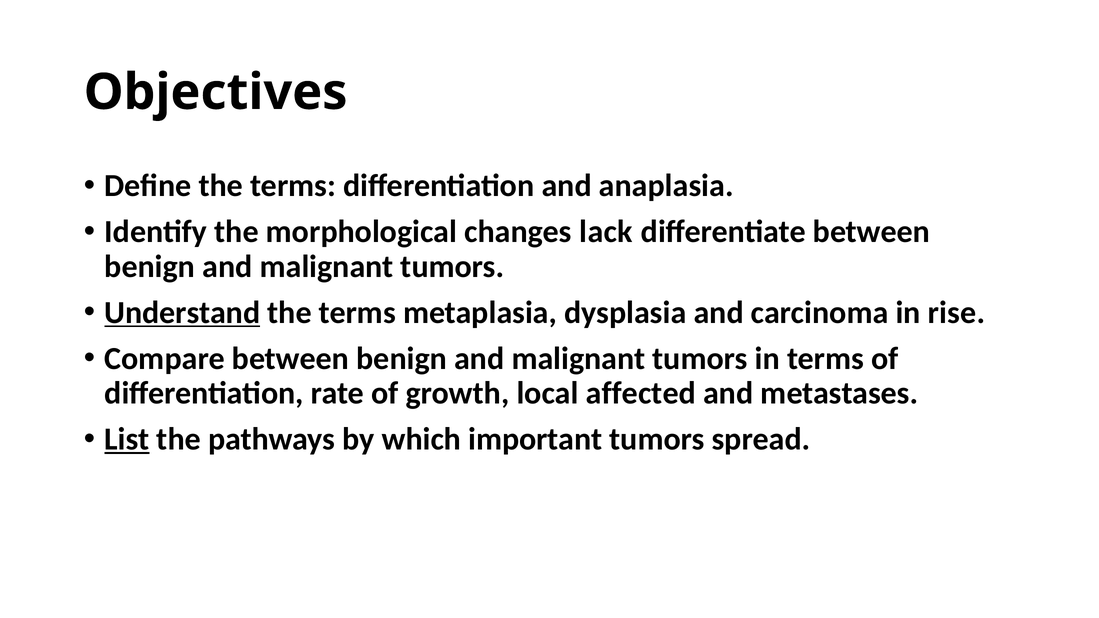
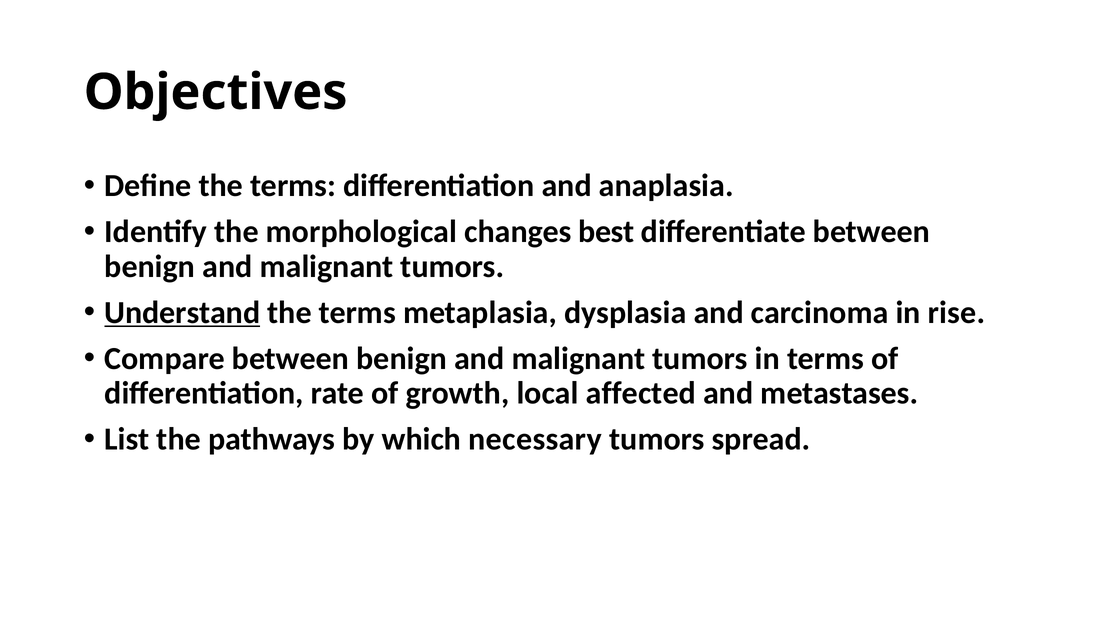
lack: lack -> best
List underline: present -> none
important: important -> necessary
